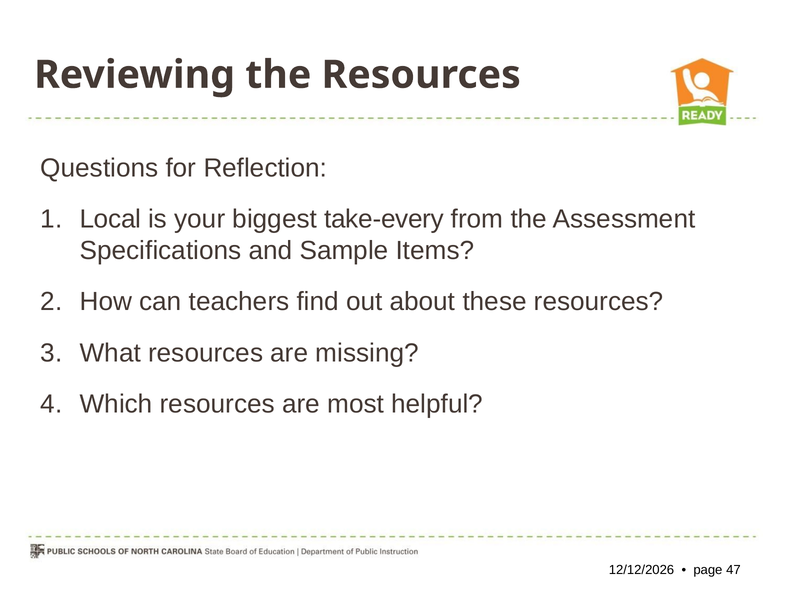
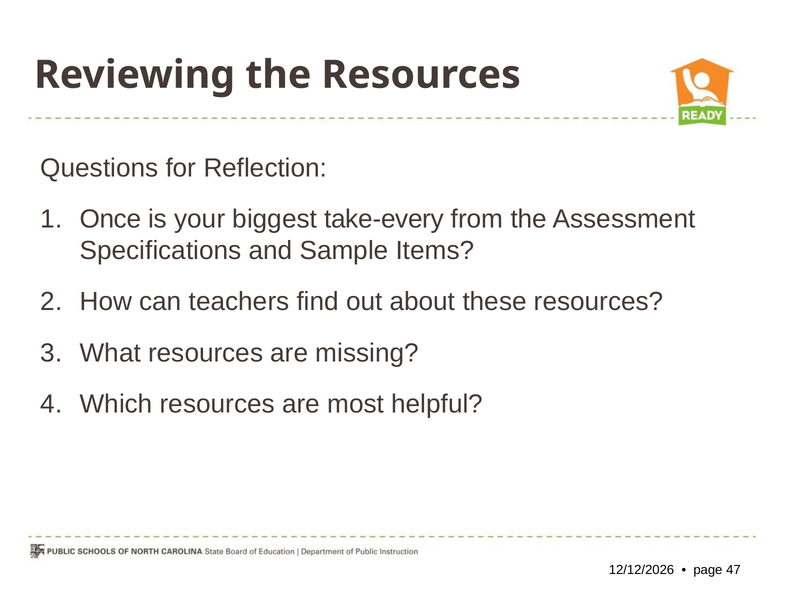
Local: Local -> Once
